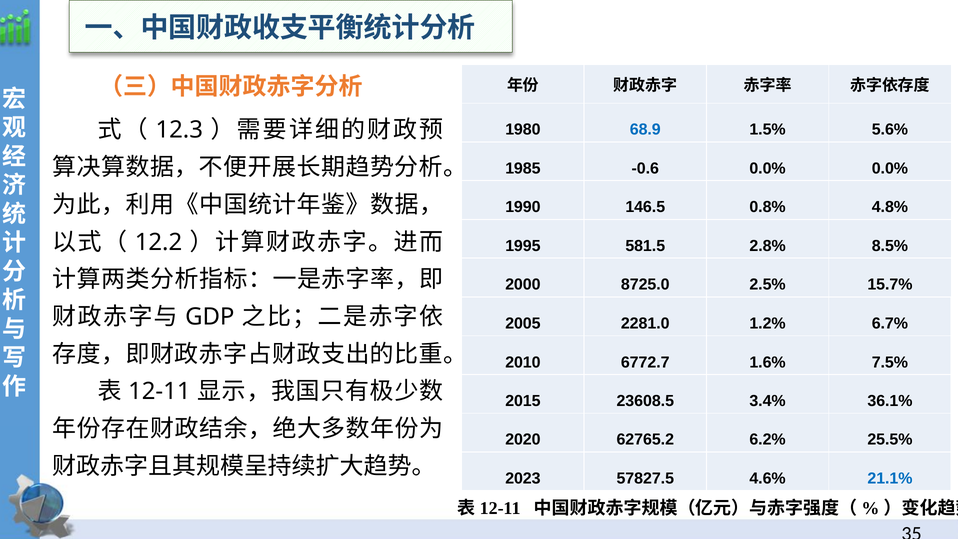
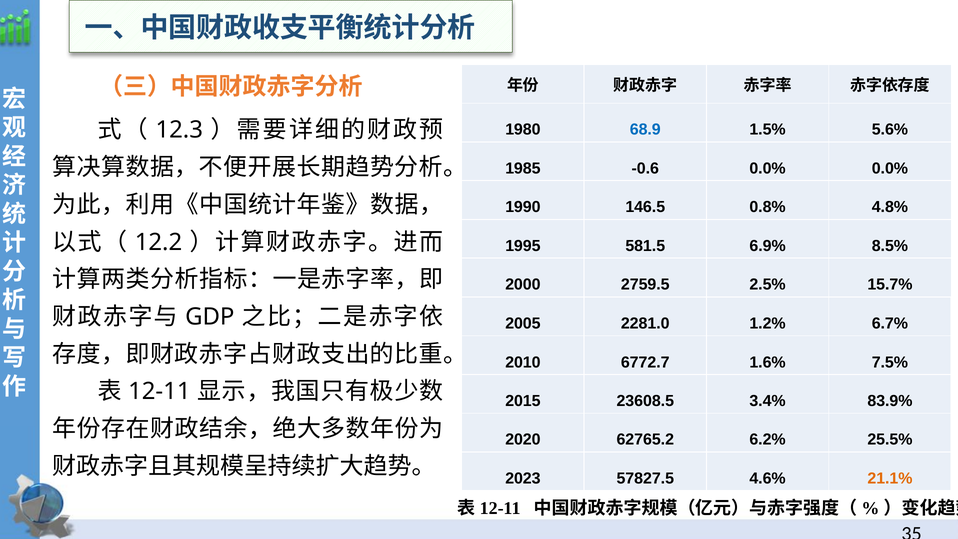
2.8%: 2.8% -> 6.9%
8725.0: 8725.0 -> 2759.5
36.1%: 36.1% -> 83.9%
21.1% colour: blue -> orange
